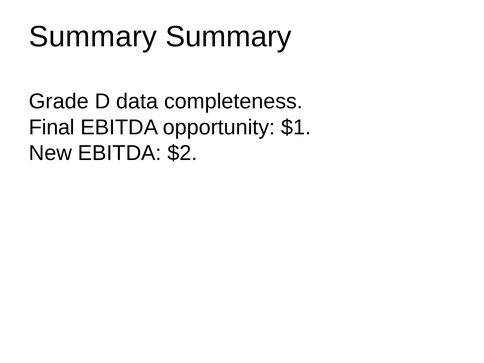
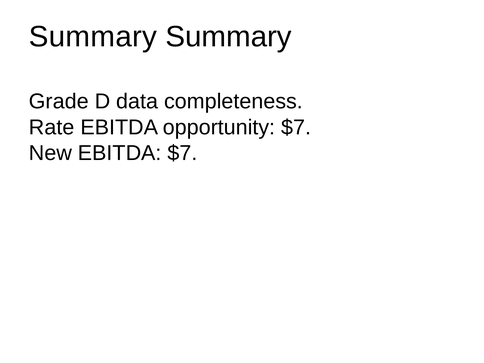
Final: Final -> Rate
opportunity $1: $1 -> $7
EBITDA $2: $2 -> $7
